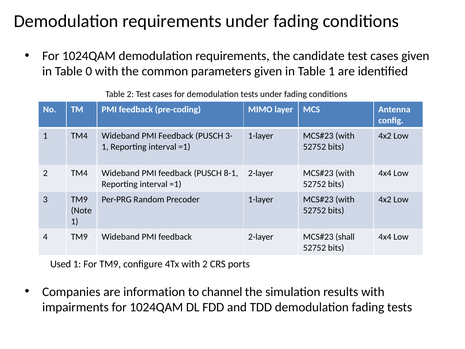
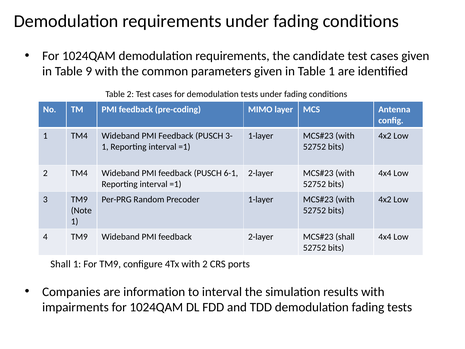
0: 0 -> 9
8-1: 8-1 -> 6-1
Used at (61, 264): Used -> Shall
to channel: channel -> interval
